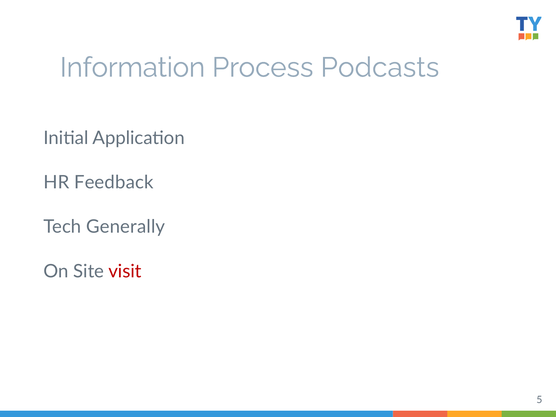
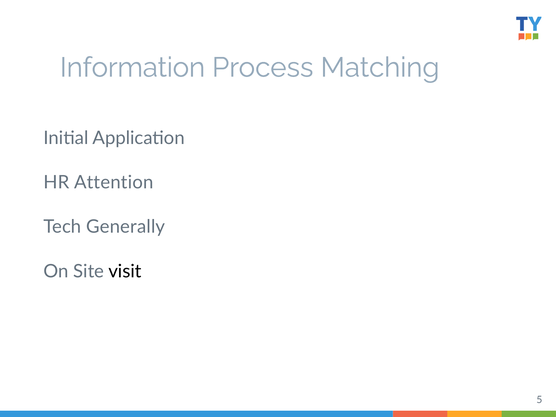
Podcasts: Podcasts -> Matching
Feedback: Feedback -> Attention
visit colour: red -> black
